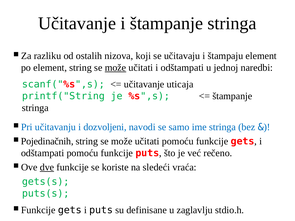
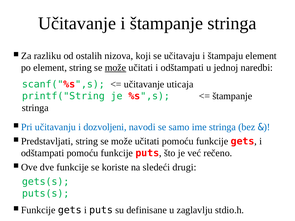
Pojedinačnih: Pojedinačnih -> Predstavljati
dve underline: present -> none
vraća: vraća -> drugi
